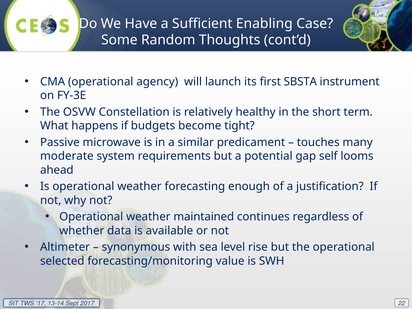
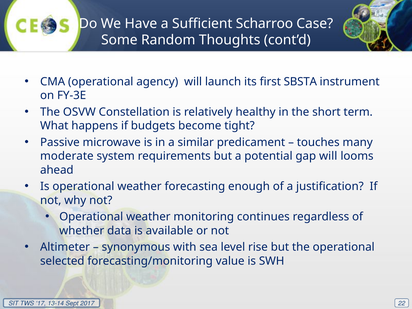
Enabling: Enabling -> Scharroo
gap self: self -> will
maintained: maintained -> monitoring
